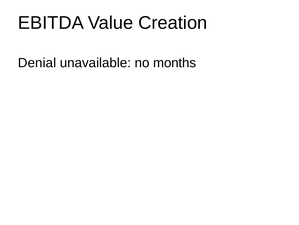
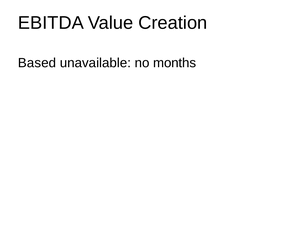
Denial: Denial -> Based
